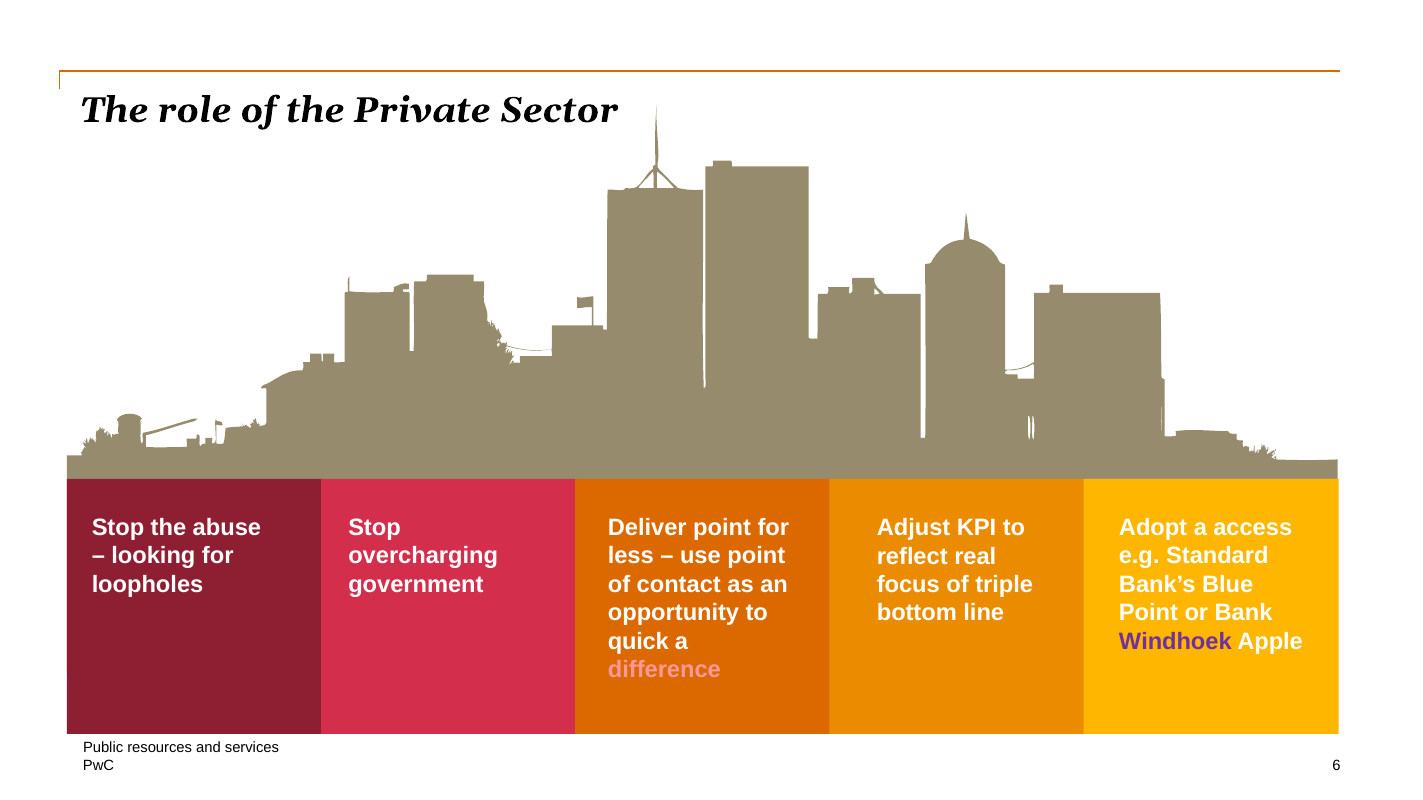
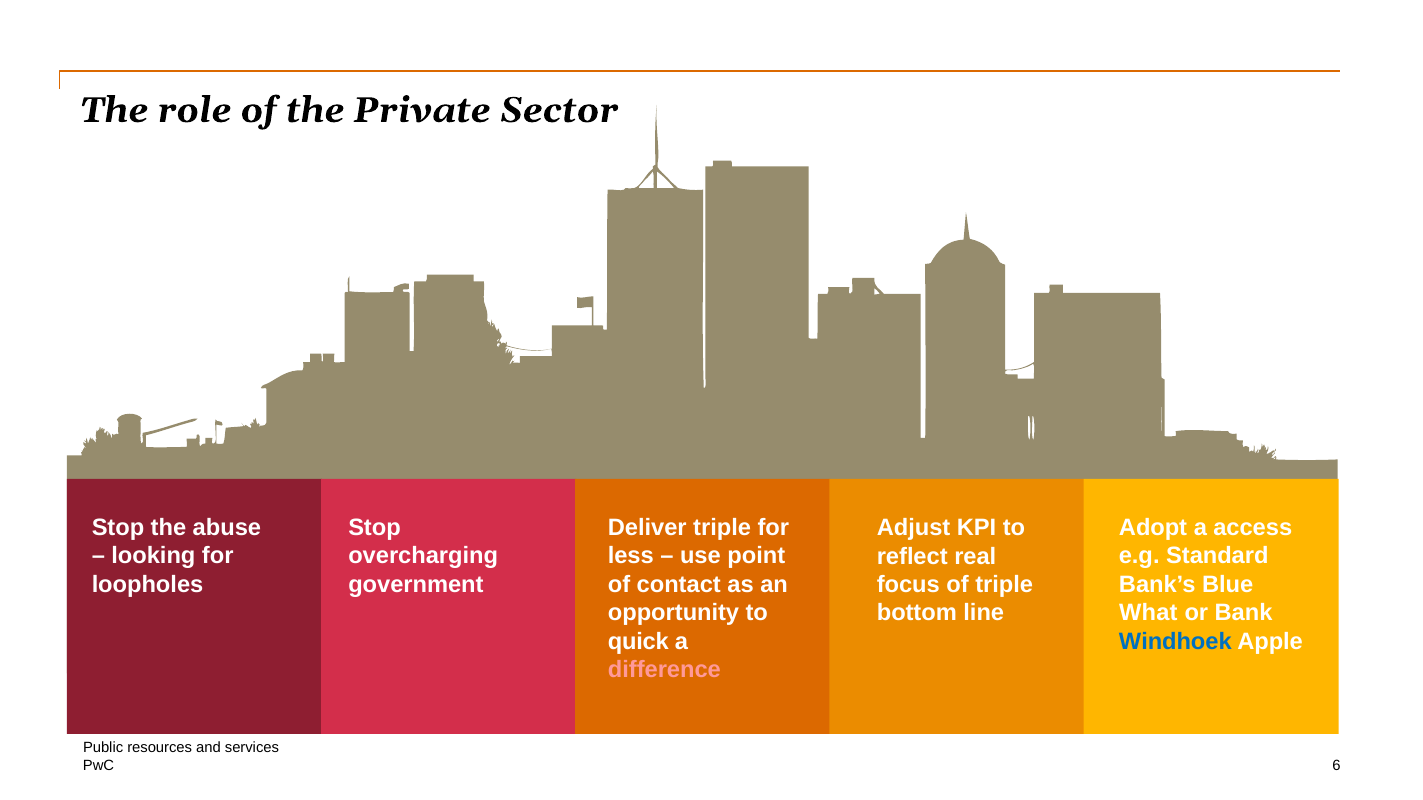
Deliver point: point -> triple
Point at (1148, 613): Point -> What
Windhoek colour: purple -> blue
